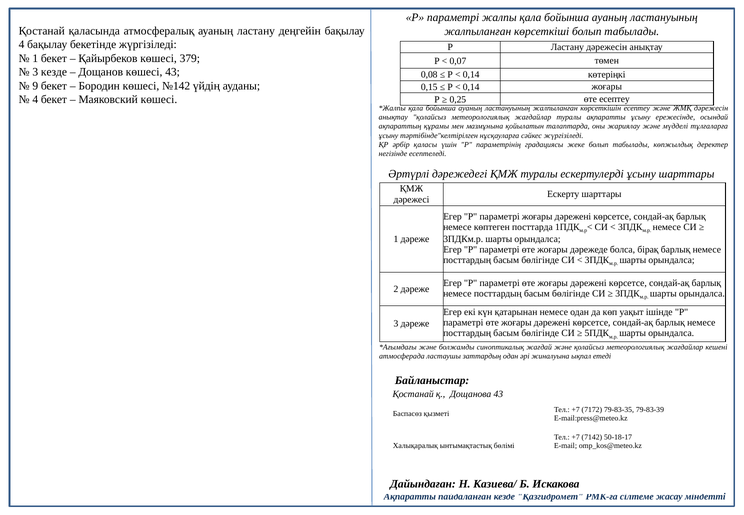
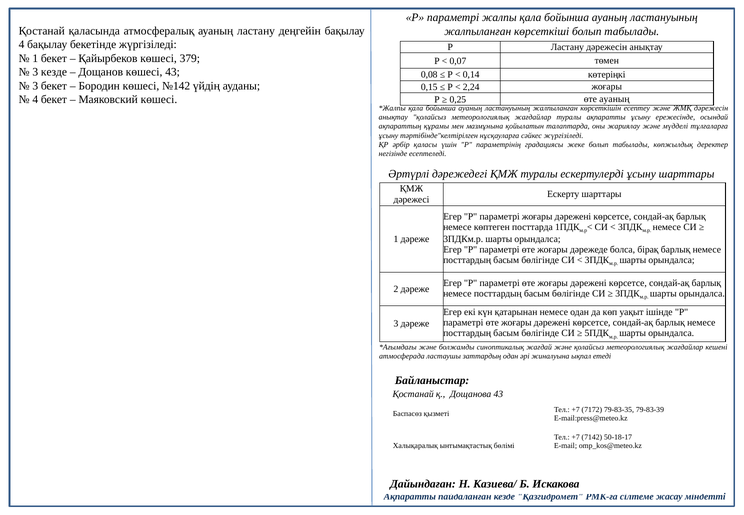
9 at (35, 86): 9 -> 3
0,14 at (471, 87): 0,14 -> 2,24
өте есептеу: есептеу -> ауаның
